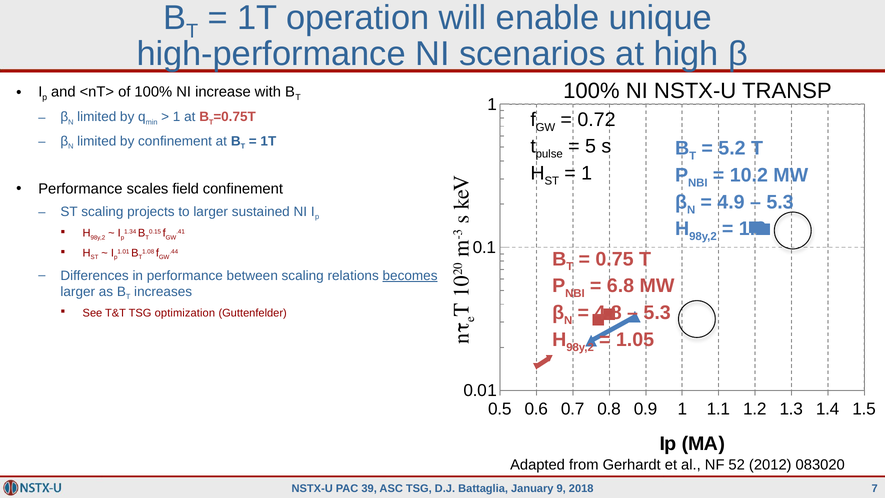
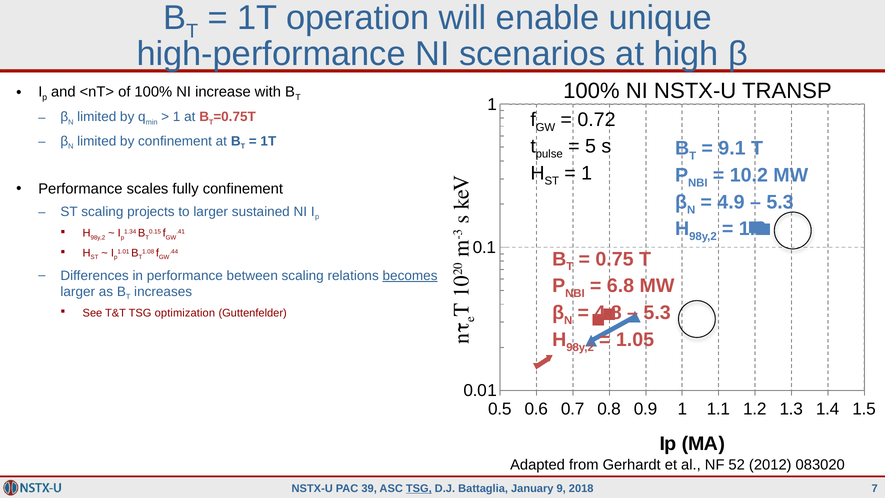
5.2: 5.2 -> 9.1
field: field -> fully
TSG at (419, 488) underline: none -> present
